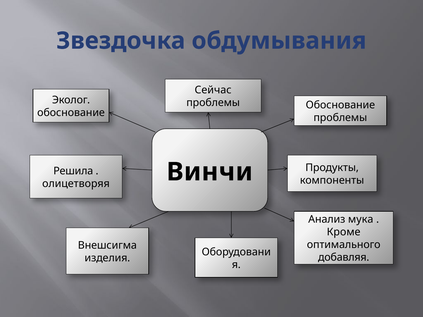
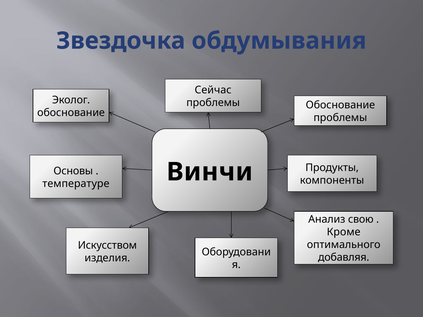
Решила: Решила -> Основы
олицетворяя: олицетворяя -> температуре
мука: мука -> свою
Внешсигма: Внешсигма -> Искусством
